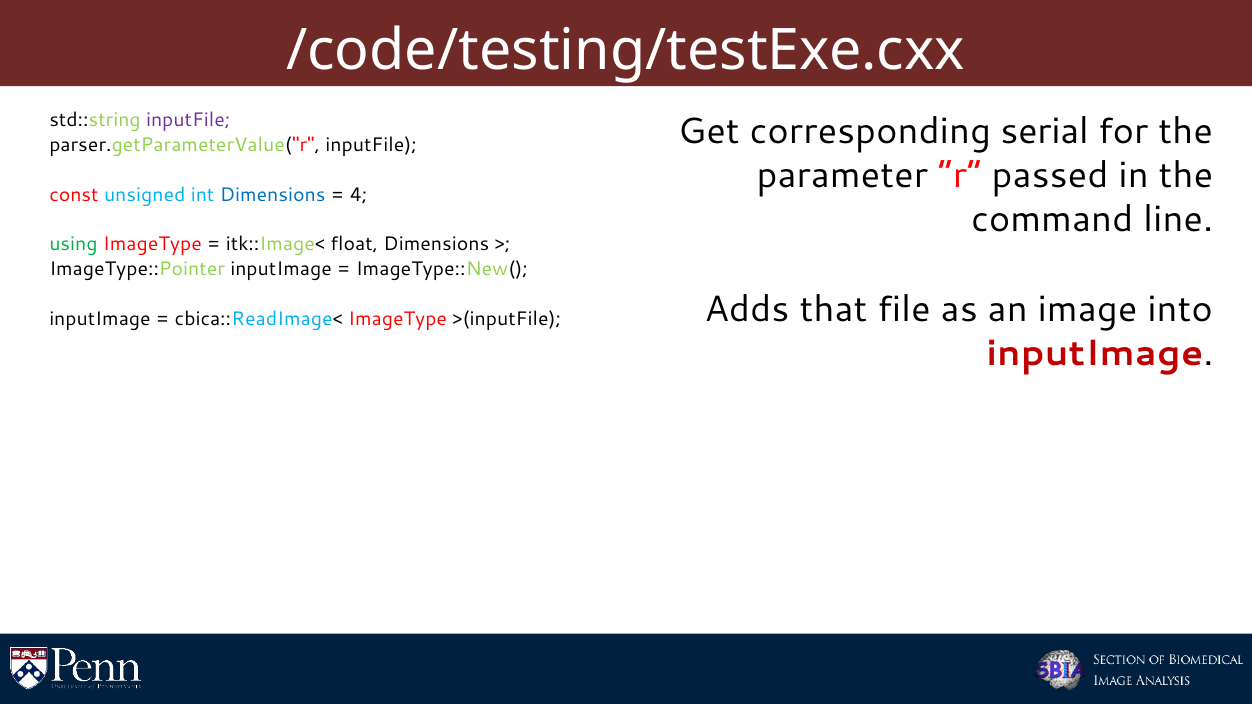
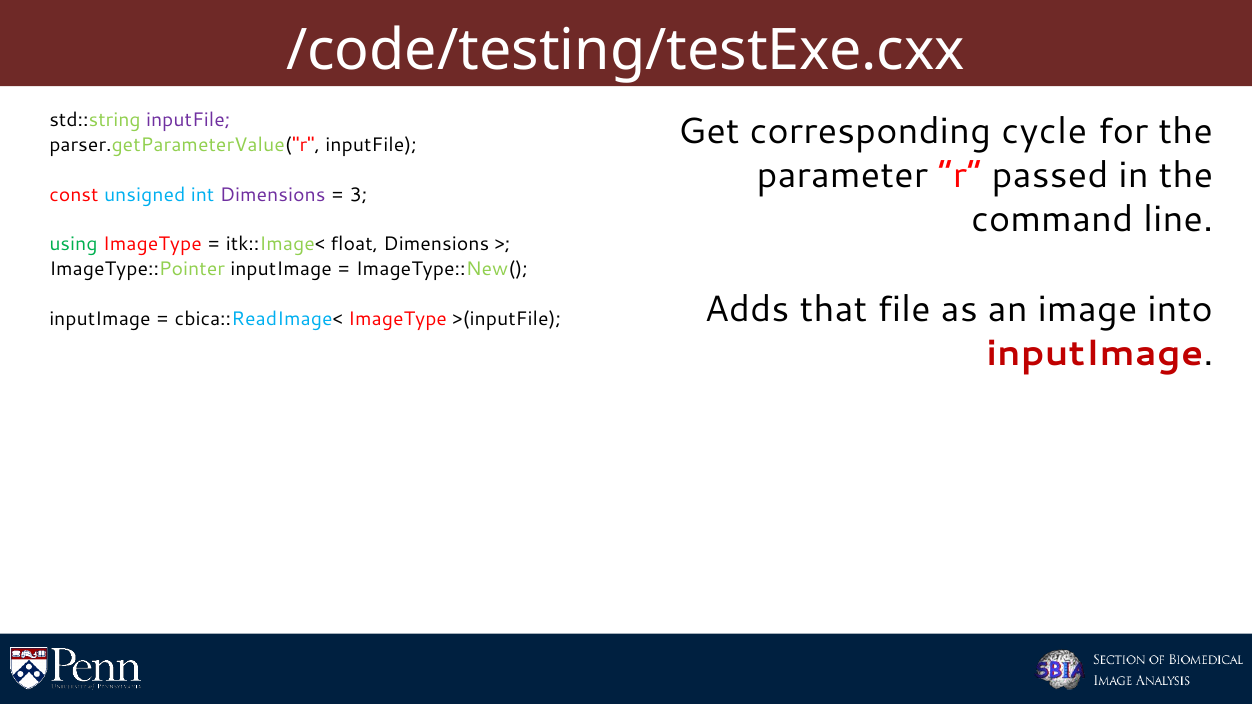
serial: serial -> cycle
Dimensions at (273, 195) colour: blue -> purple
4: 4 -> 3
